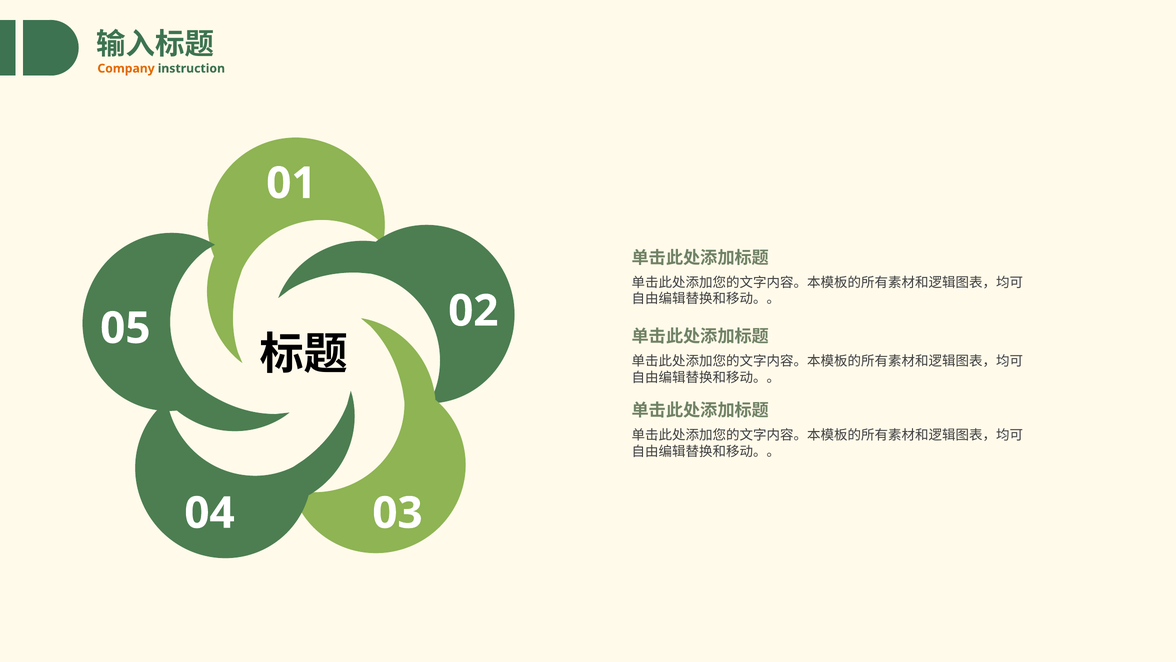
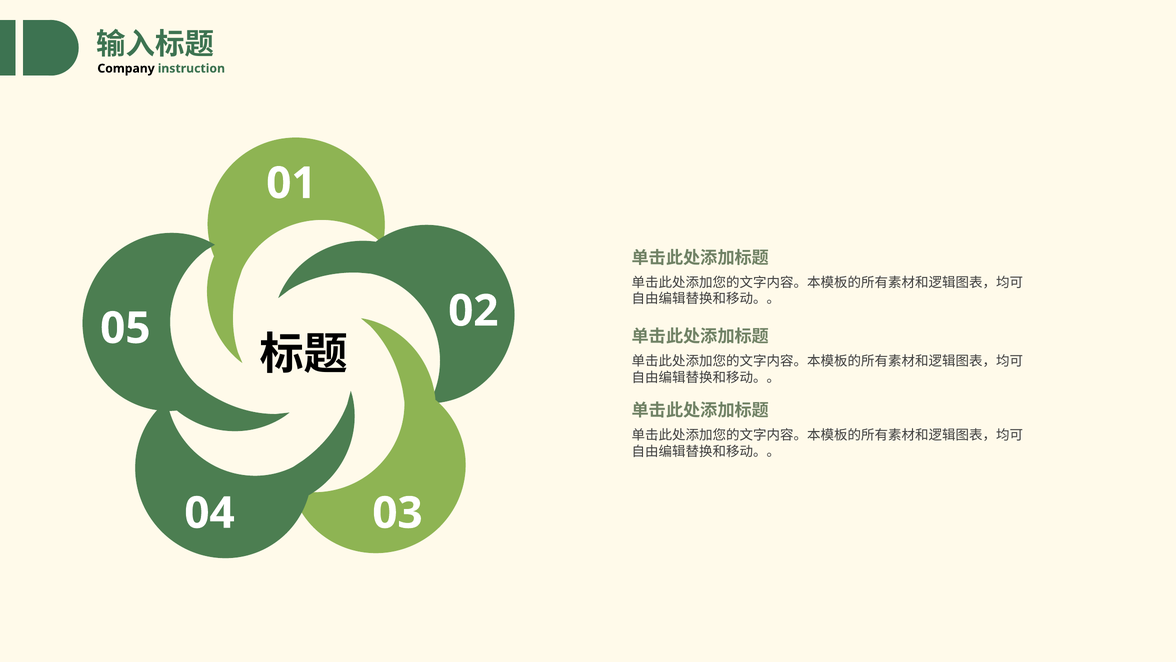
Company colour: orange -> black
